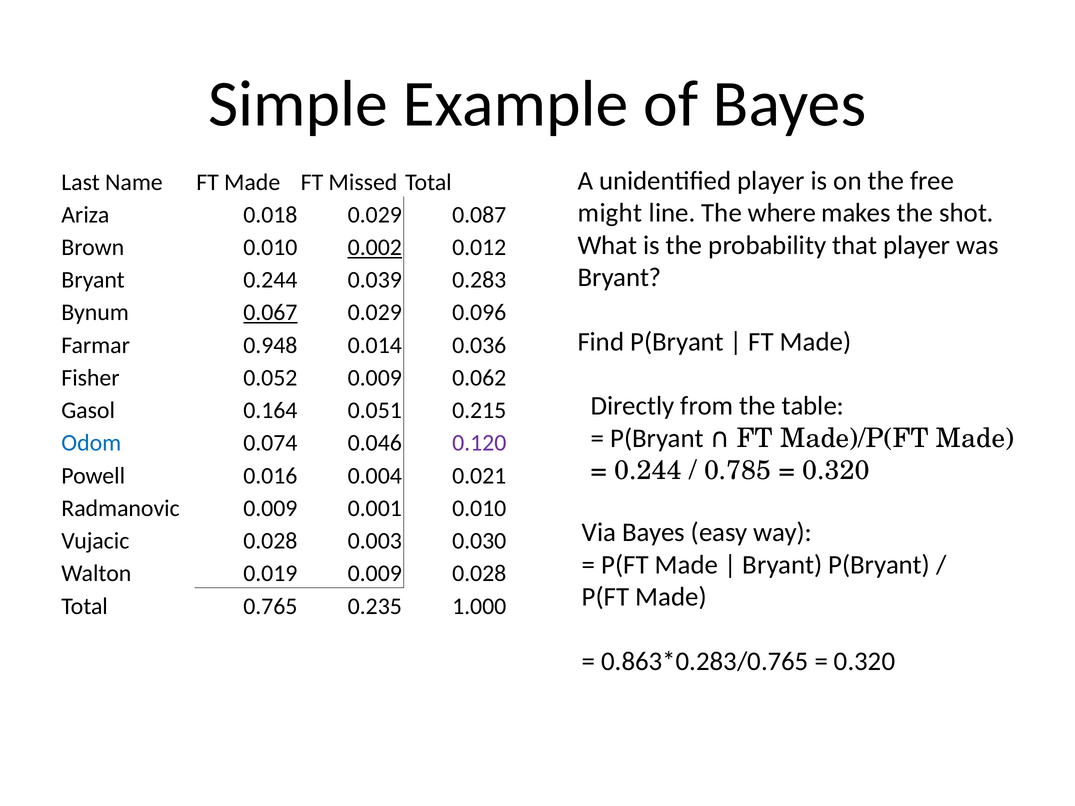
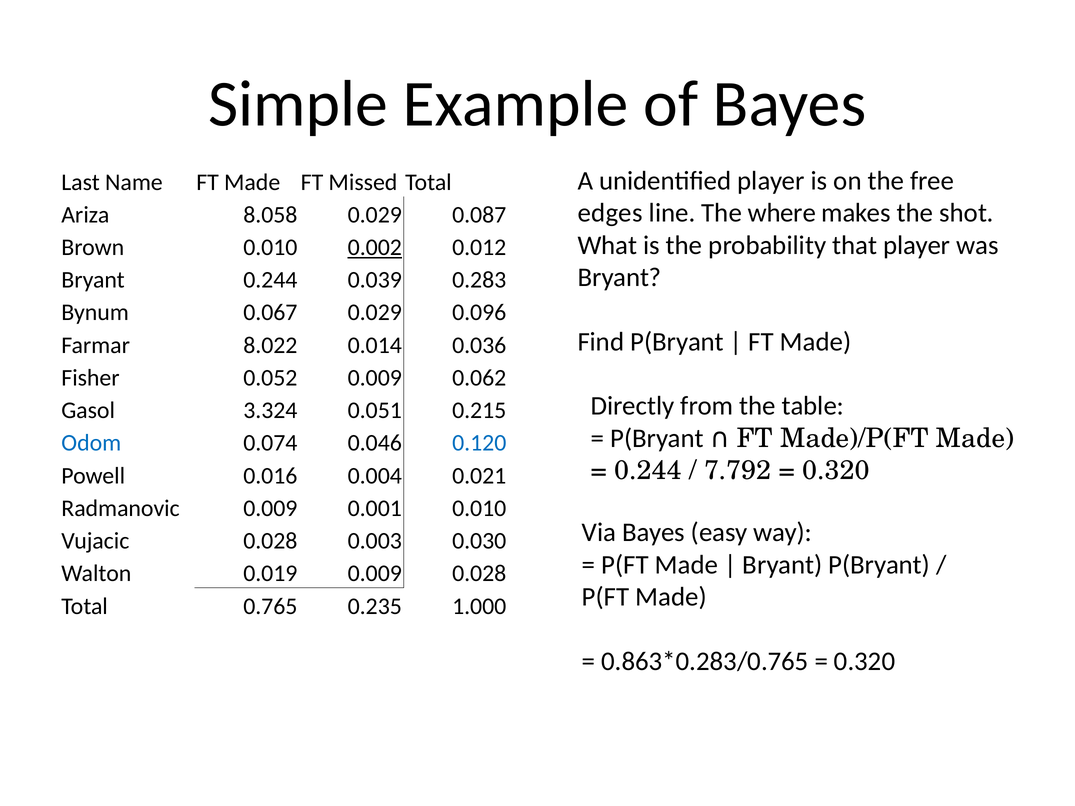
might: might -> edges
0.018: 0.018 -> 8.058
0.067 underline: present -> none
0.948: 0.948 -> 8.022
0.164: 0.164 -> 3.324
0.120 colour: purple -> blue
0.785: 0.785 -> 7.792
